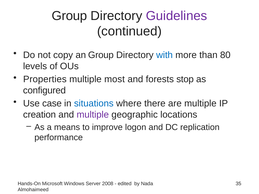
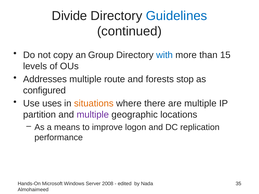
Group at (69, 16): Group -> Divide
Guidelines colour: purple -> blue
80: 80 -> 15
Properties: Properties -> Addresses
most: most -> route
case: case -> uses
situations colour: blue -> orange
creation: creation -> partition
